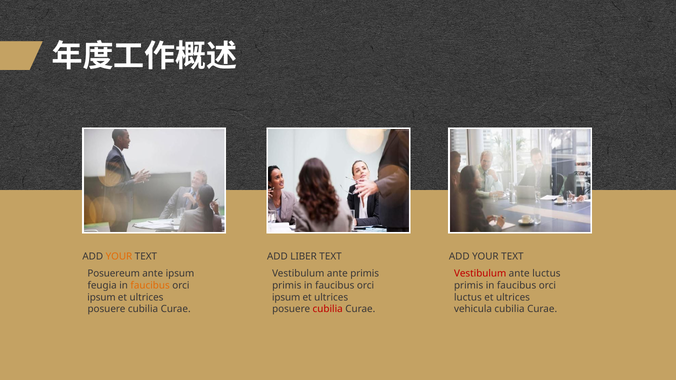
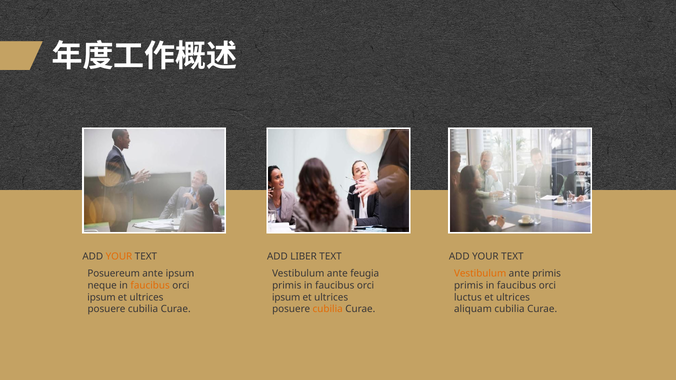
ante primis: primis -> feugia
Vestibulum at (480, 274) colour: red -> orange
ante luctus: luctus -> primis
feugia: feugia -> neque
cubilia at (328, 309) colour: red -> orange
vehicula: vehicula -> aliquam
